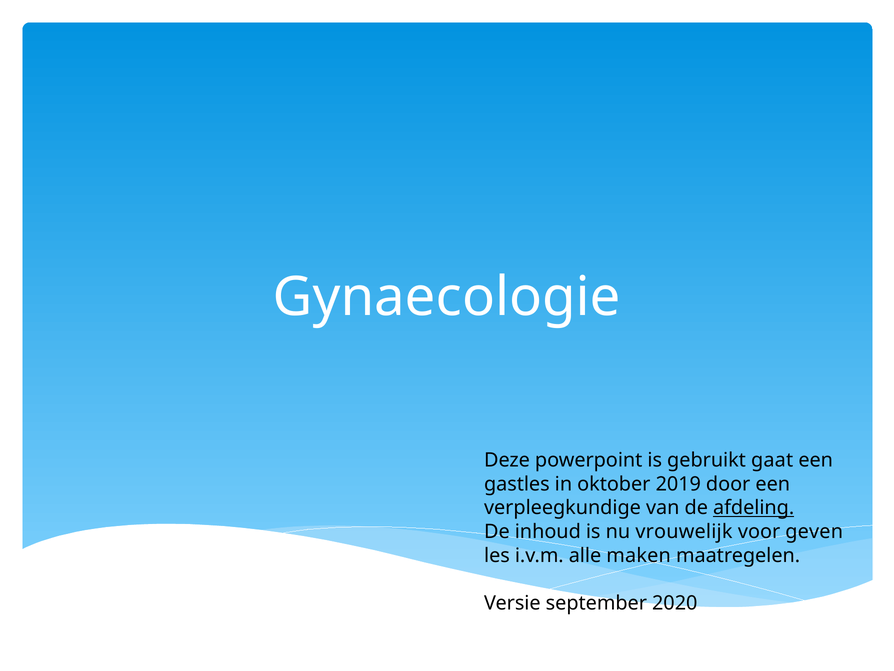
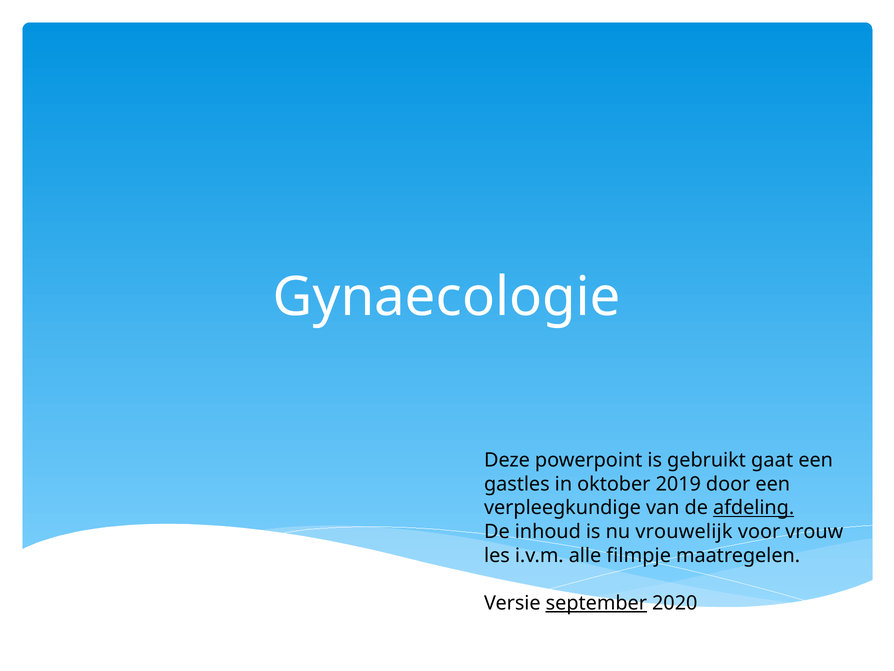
geven: geven -> vrouw
maken: maken -> filmpje
september underline: none -> present
